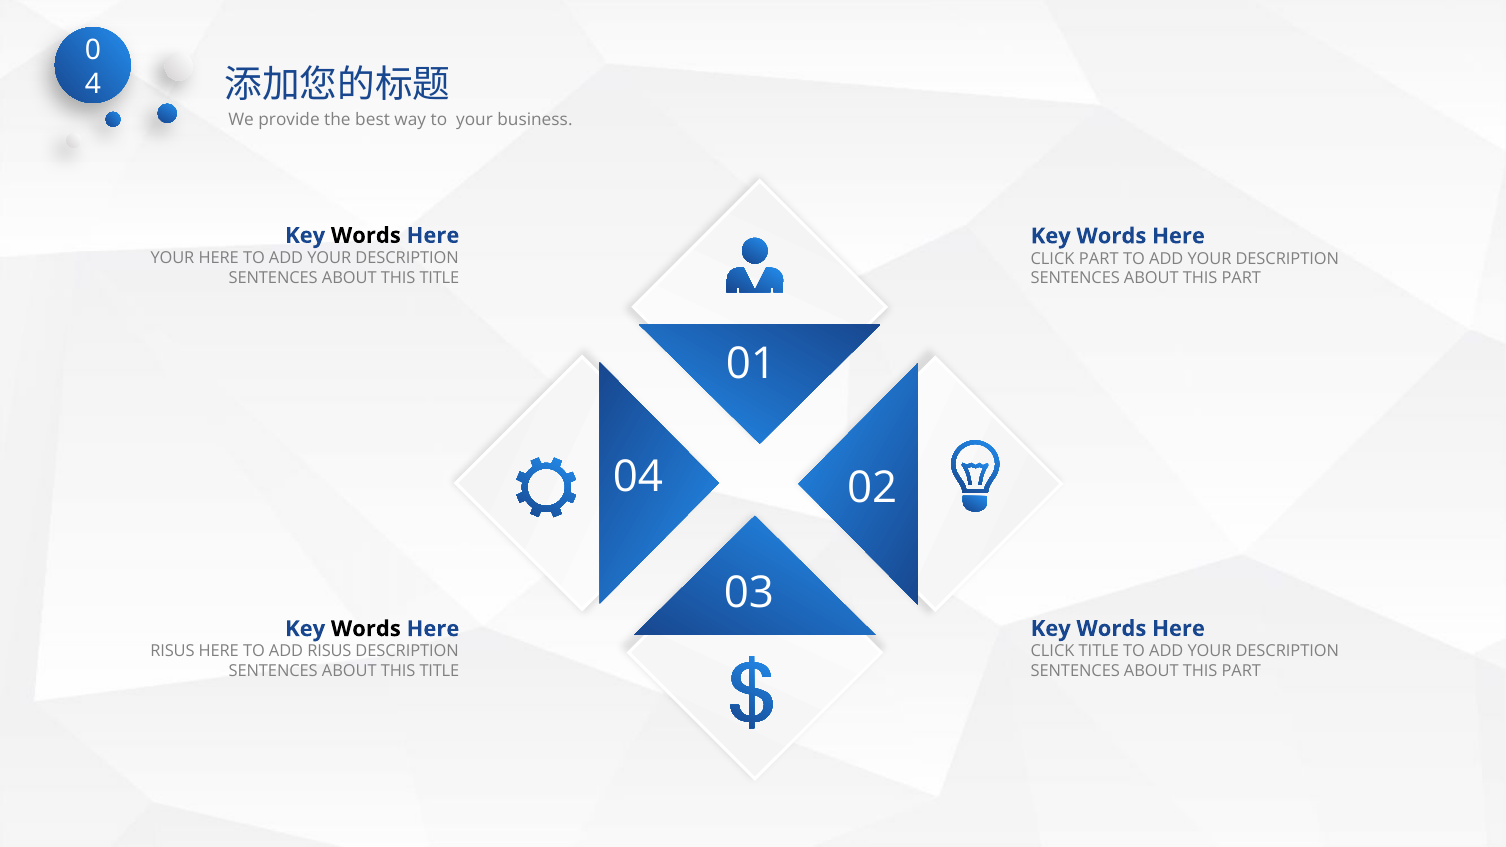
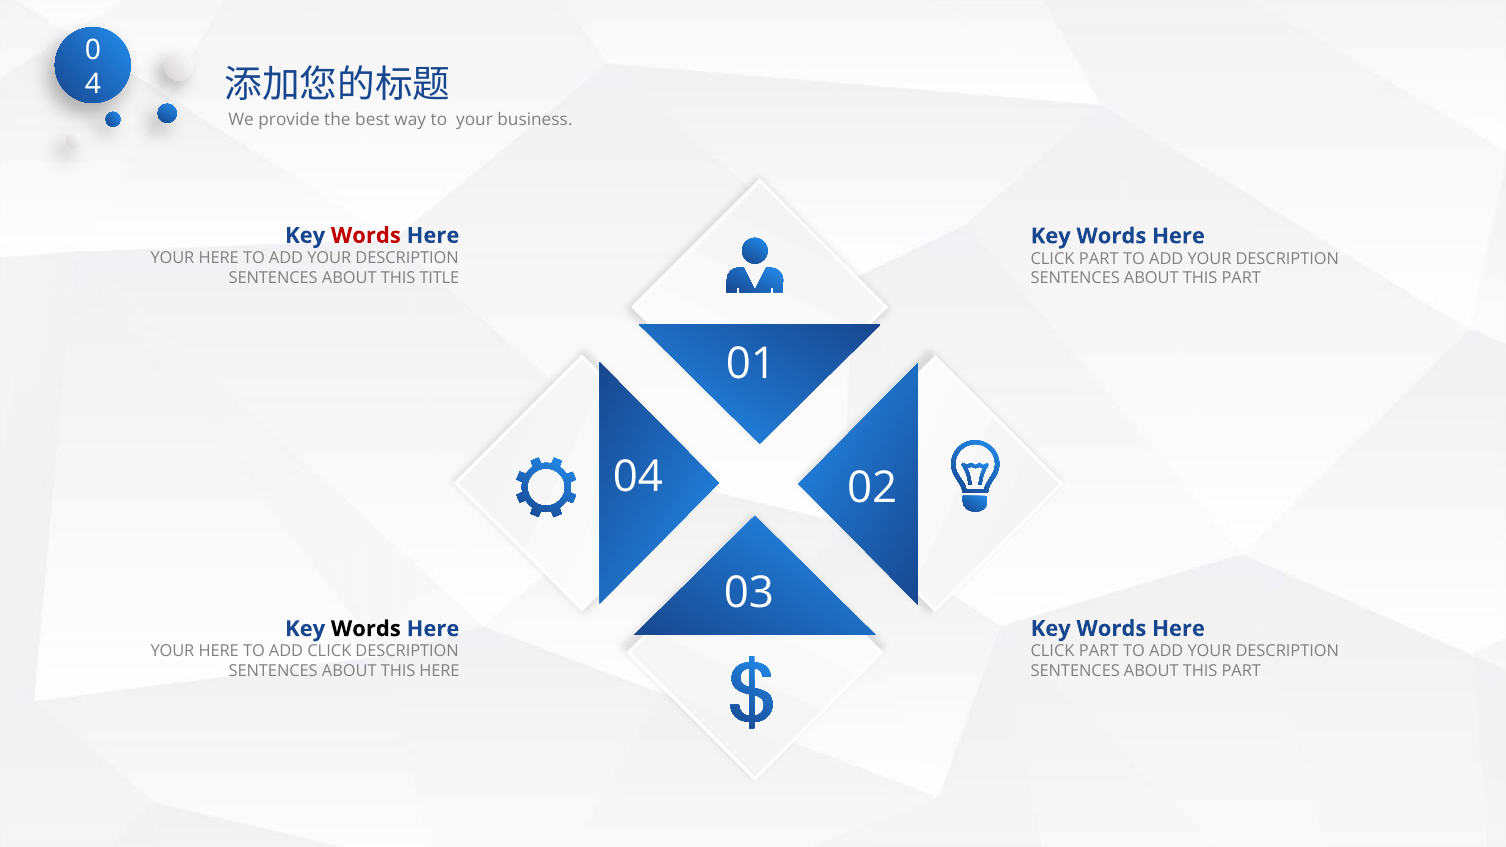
Words at (366, 236) colour: black -> red
TITLE at (1099, 651): TITLE -> PART
RISUS at (173, 652): RISUS -> YOUR
ADD RISUS: RISUS -> CLICK
TITLE at (439, 671): TITLE -> HERE
